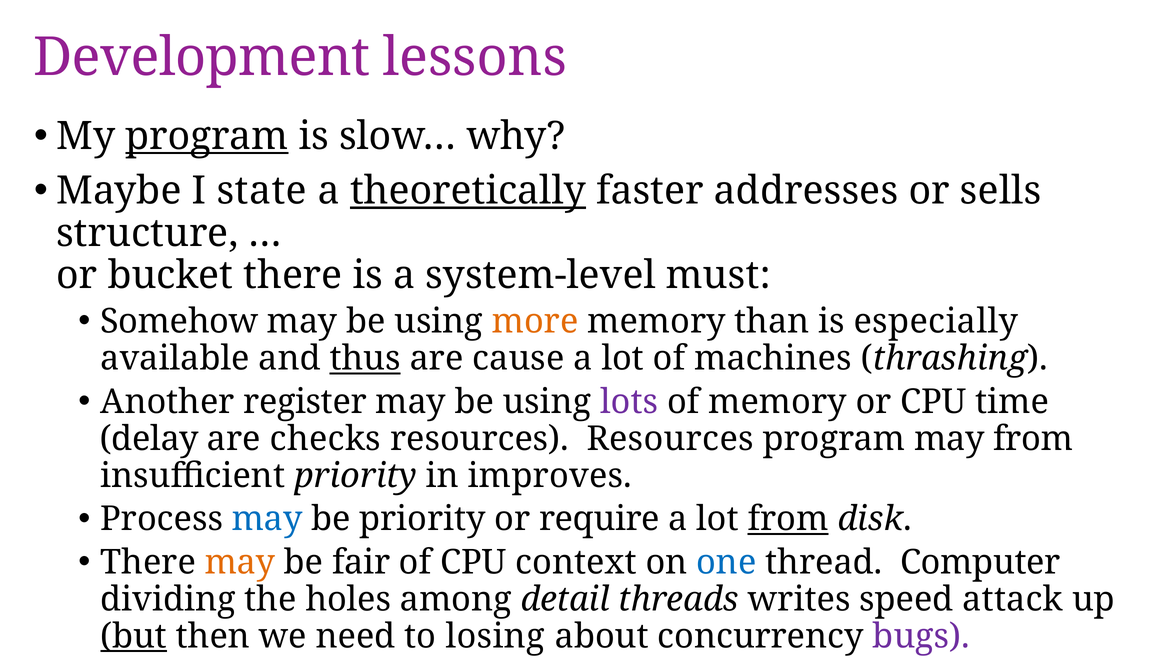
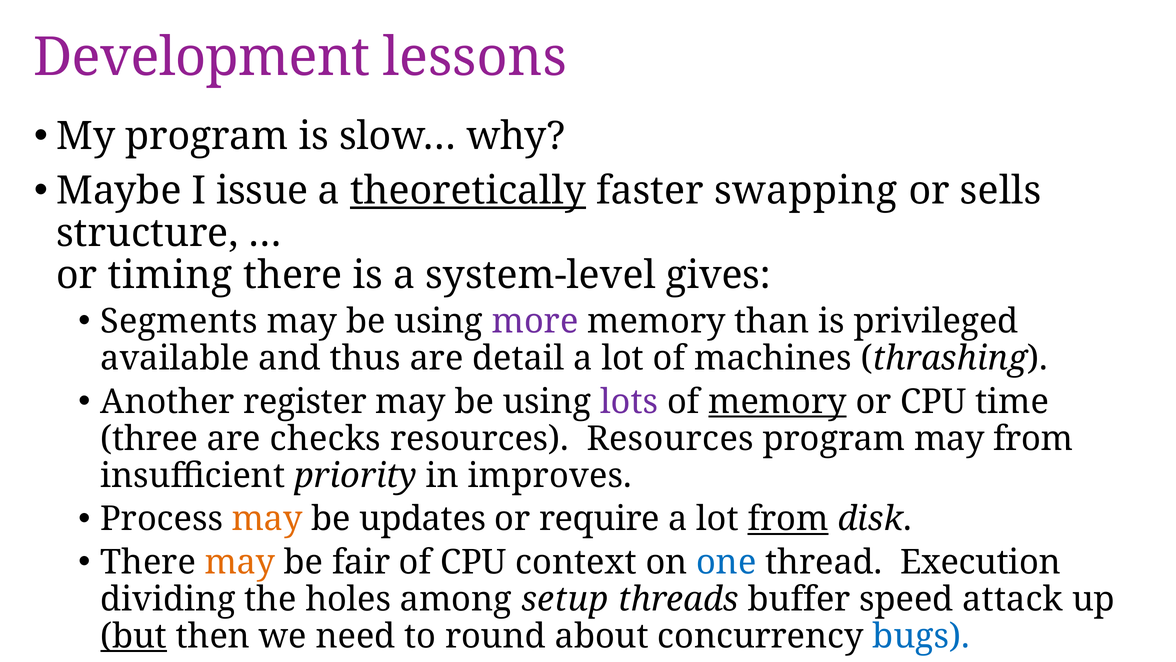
program at (207, 136) underline: present -> none
state: state -> issue
addresses: addresses -> swapping
bucket: bucket -> timing
must: must -> gives
Somehow: Somehow -> Segments
more colour: orange -> purple
especially: especially -> privileged
thus underline: present -> none
cause: cause -> detail
memory at (777, 401) underline: none -> present
delay: delay -> three
may at (267, 519) colour: blue -> orange
be priority: priority -> updates
Computer: Computer -> Execution
detail: detail -> setup
writes: writes -> buffer
losing: losing -> round
bugs colour: purple -> blue
